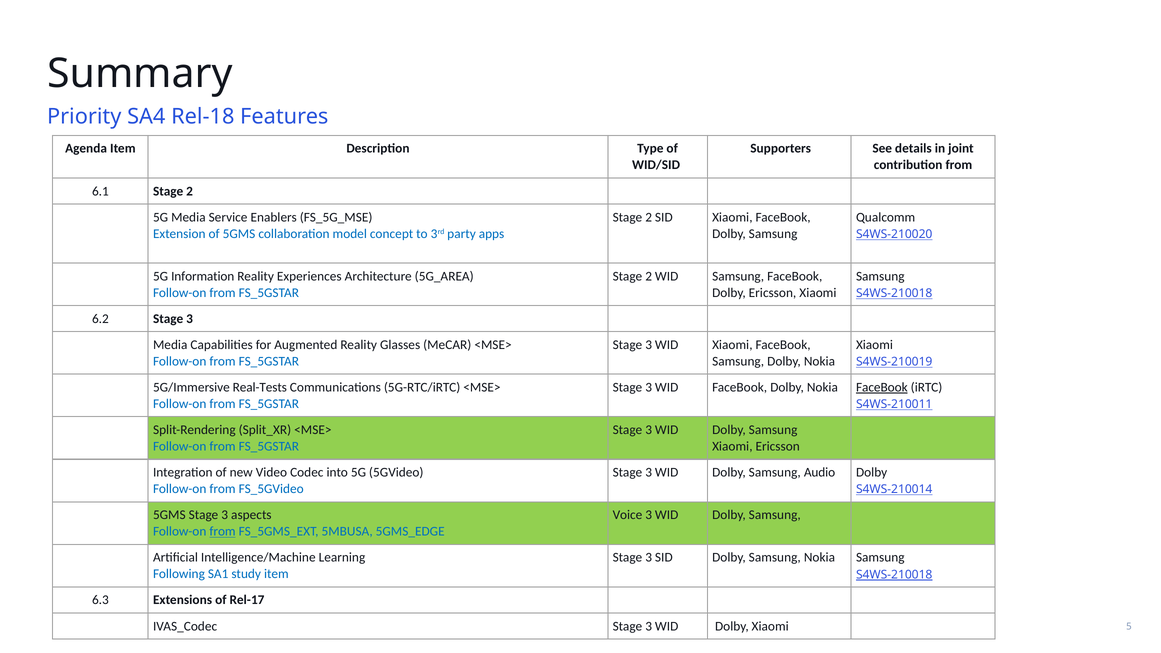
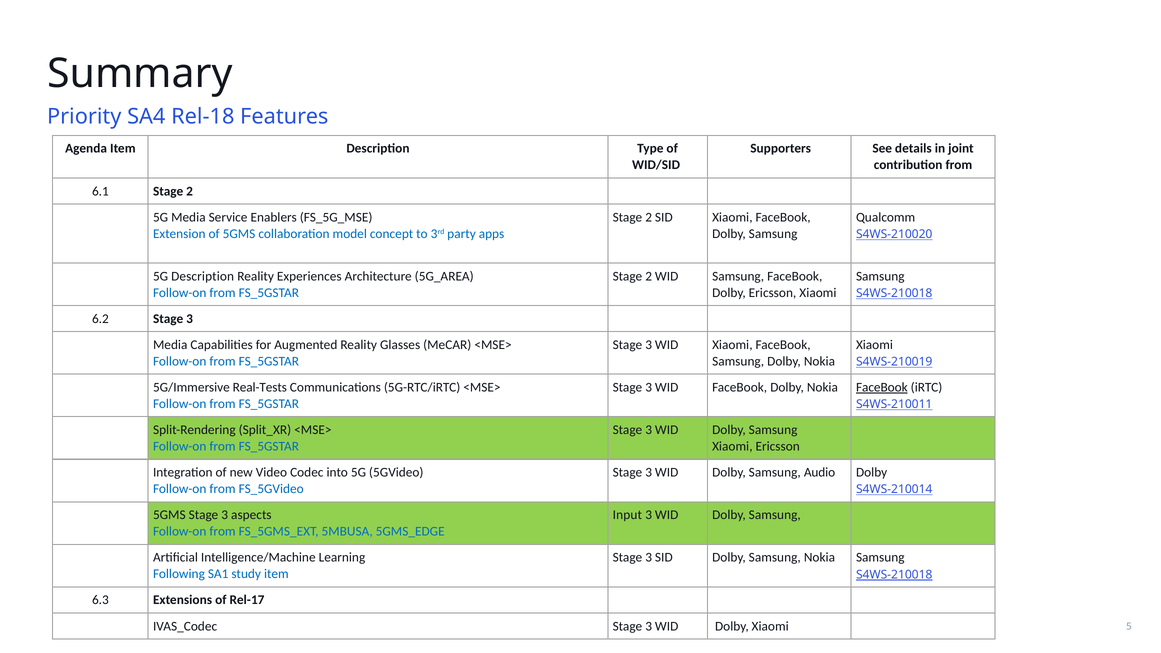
5G Information: Information -> Description
Voice: Voice -> Input
from at (223, 531) underline: present -> none
